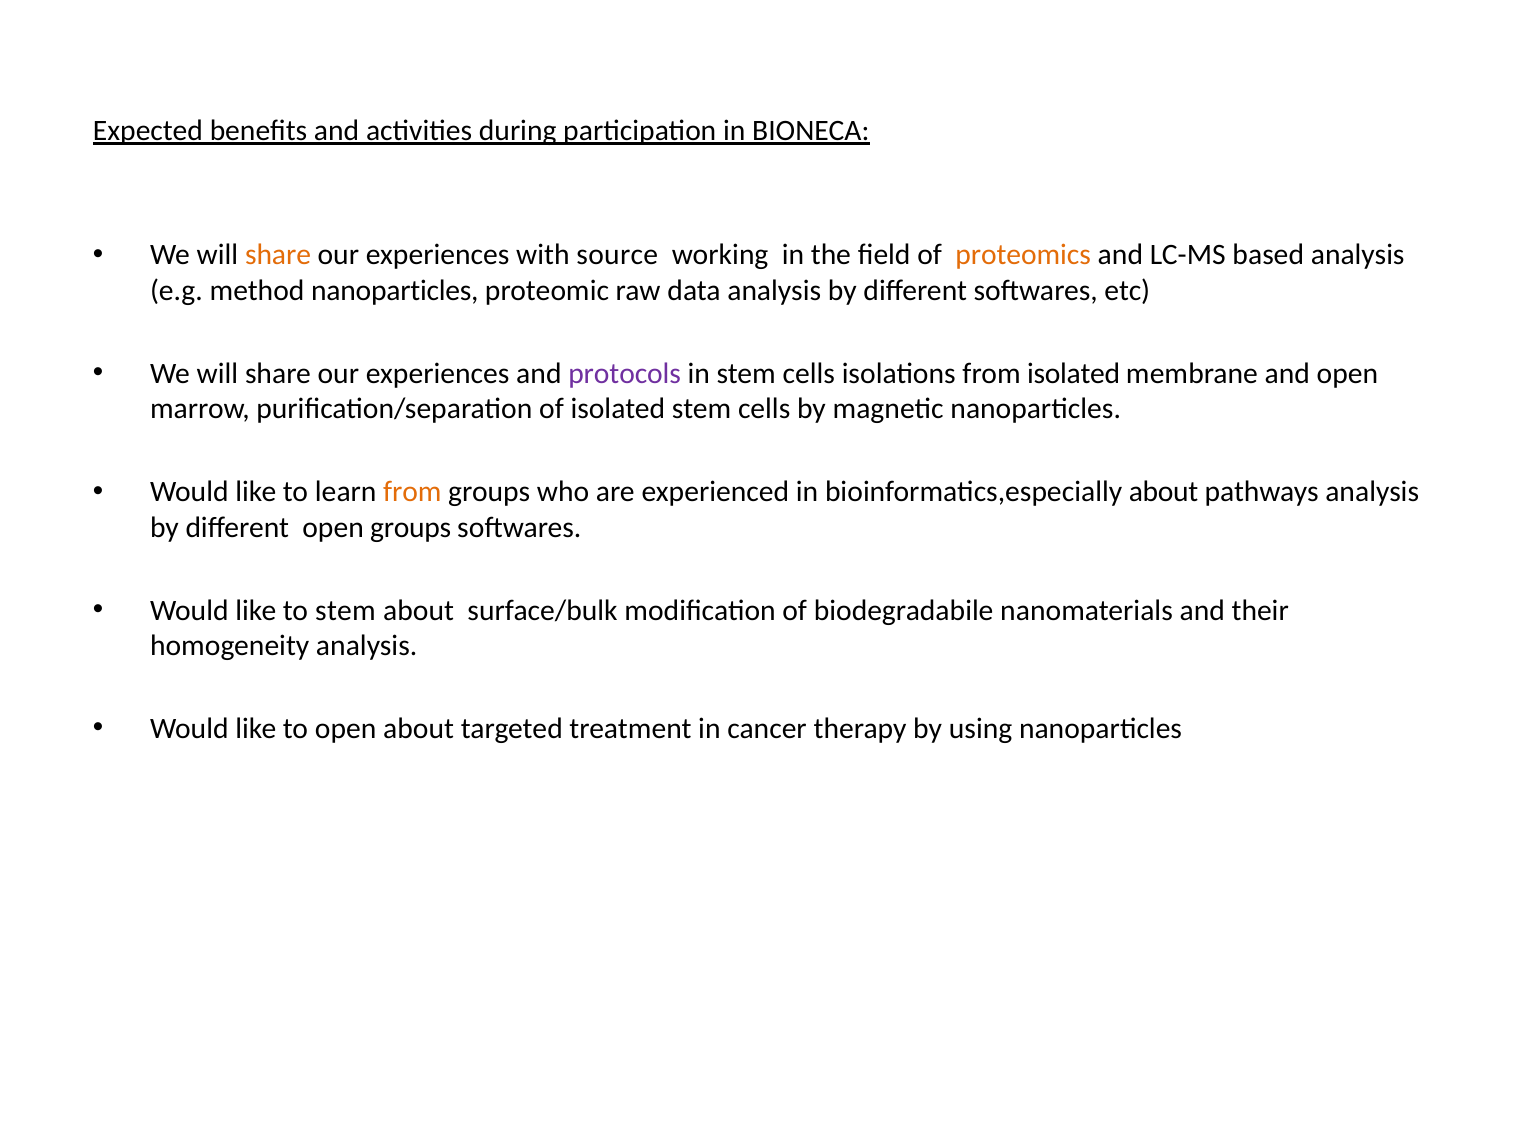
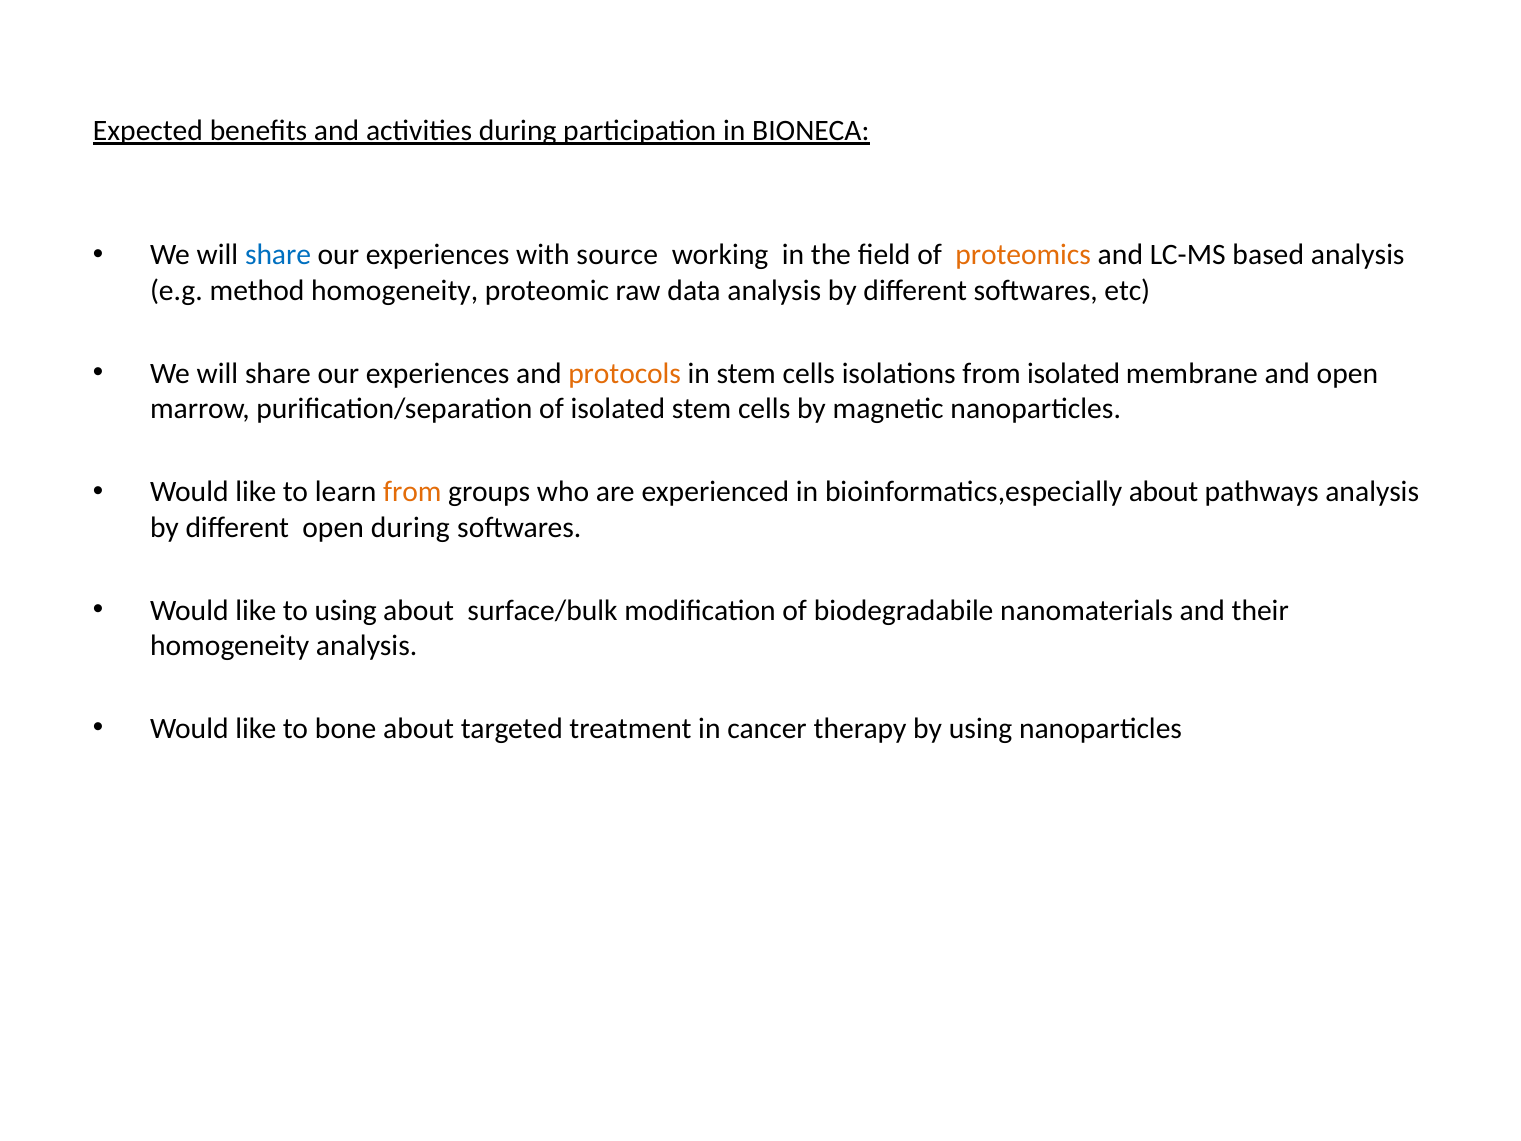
share at (278, 255) colour: orange -> blue
method nanoparticles: nanoparticles -> homogeneity
protocols colour: purple -> orange
open groups: groups -> during
to stem: stem -> using
to open: open -> bone
